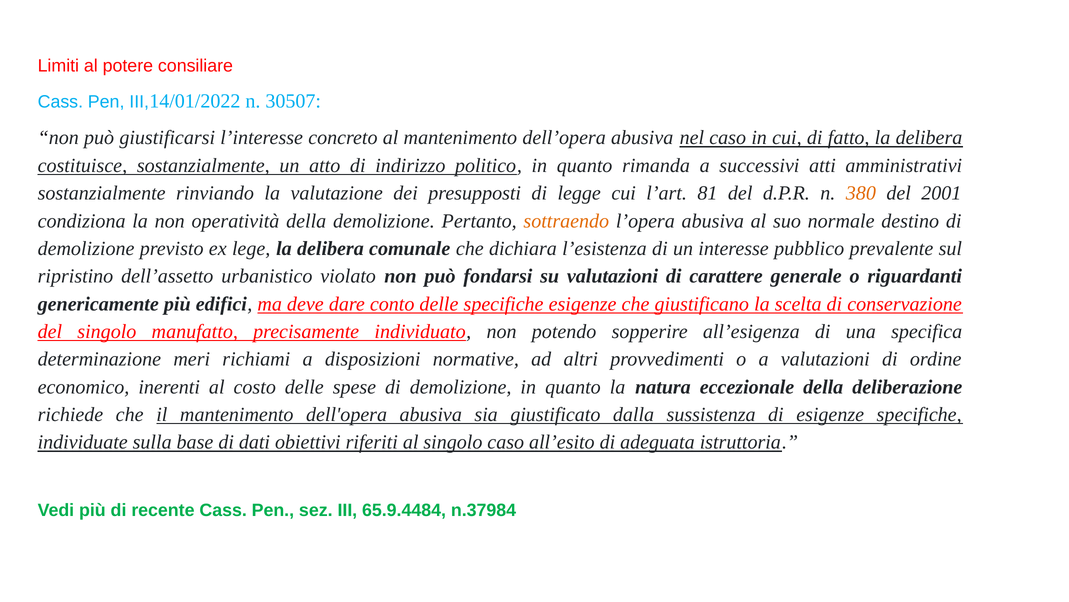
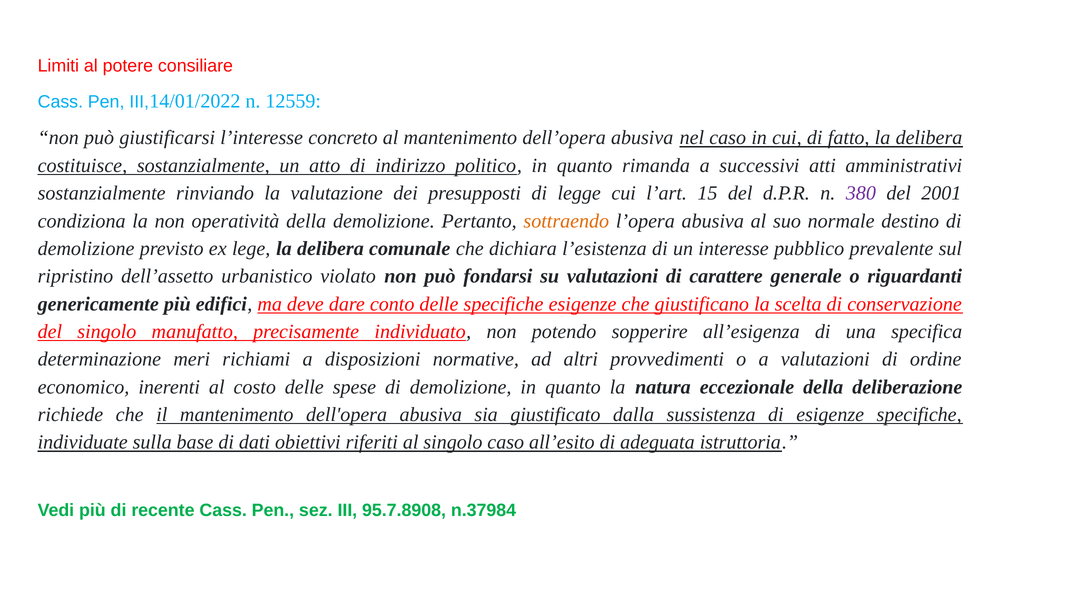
30507: 30507 -> 12559
81: 81 -> 15
380 colour: orange -> purple
65.9.4484: 65.9.4484 -> 95.7.8908
